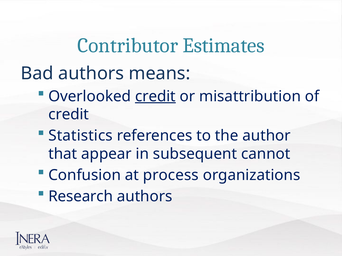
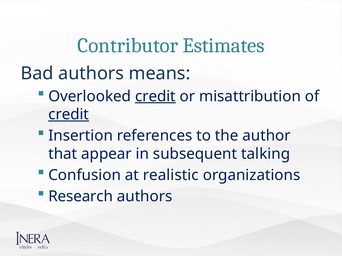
credit at (69, 115) underline: none -> present
Statistics: Statistics -> Insertion
cannot: cannot -> talking
process: process -> realistic
